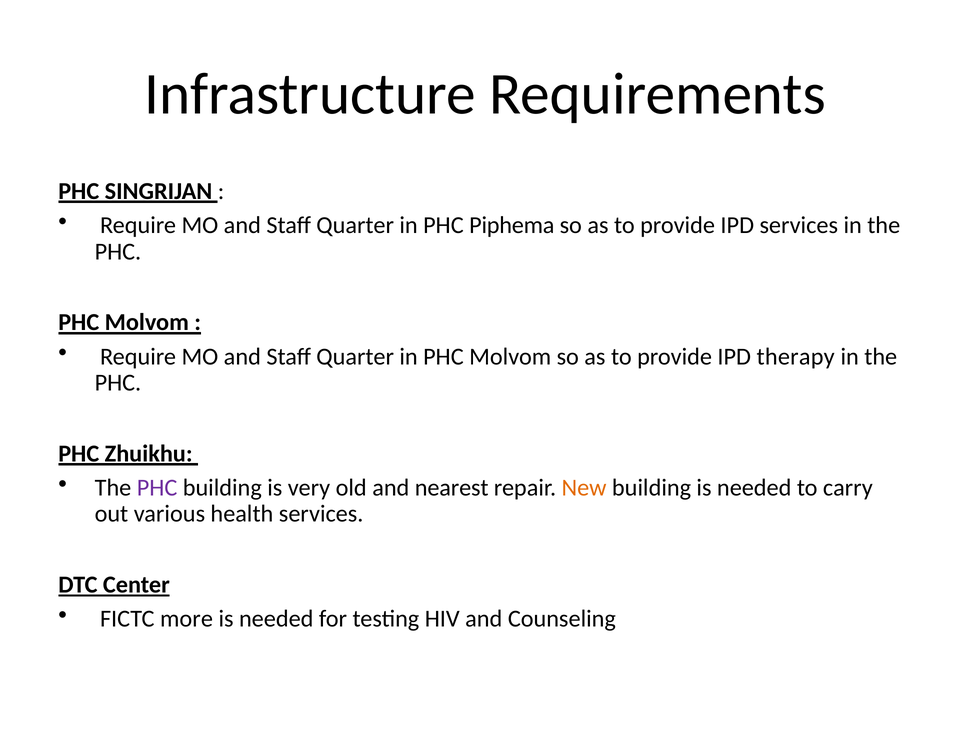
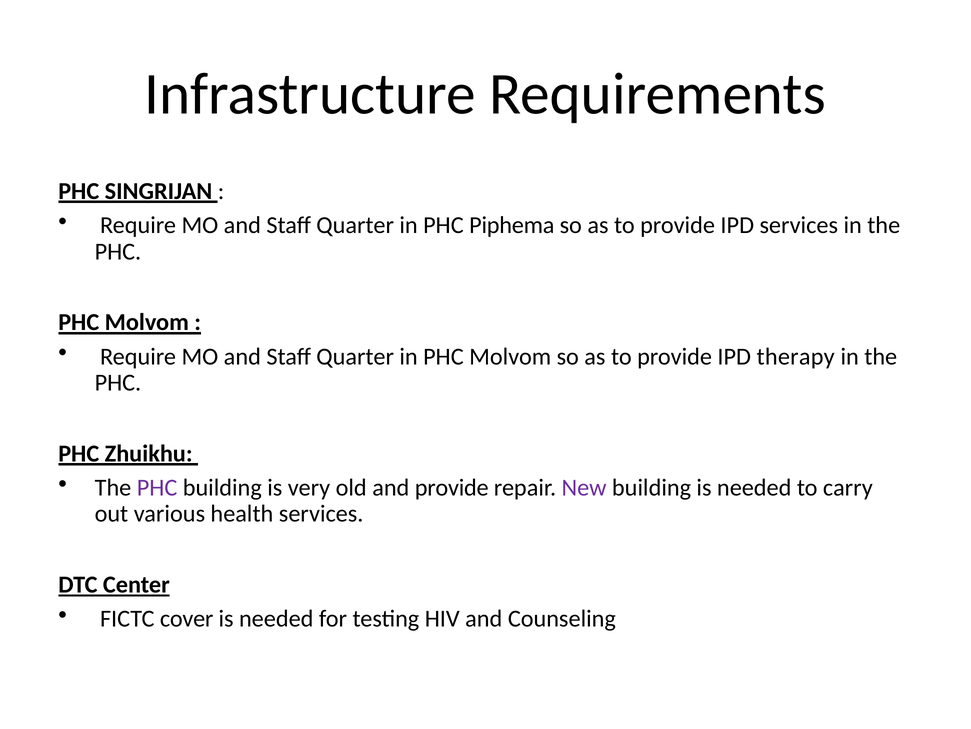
and nearest: nearest -> provide
New colour: orange -> purple
more: more -> cover
